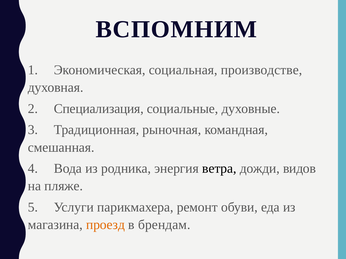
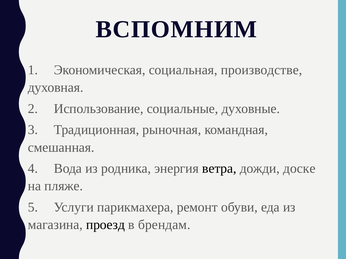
Специализация: Специализация -> Использование
видов: видов -> доске
проезд colour: orange -> black
